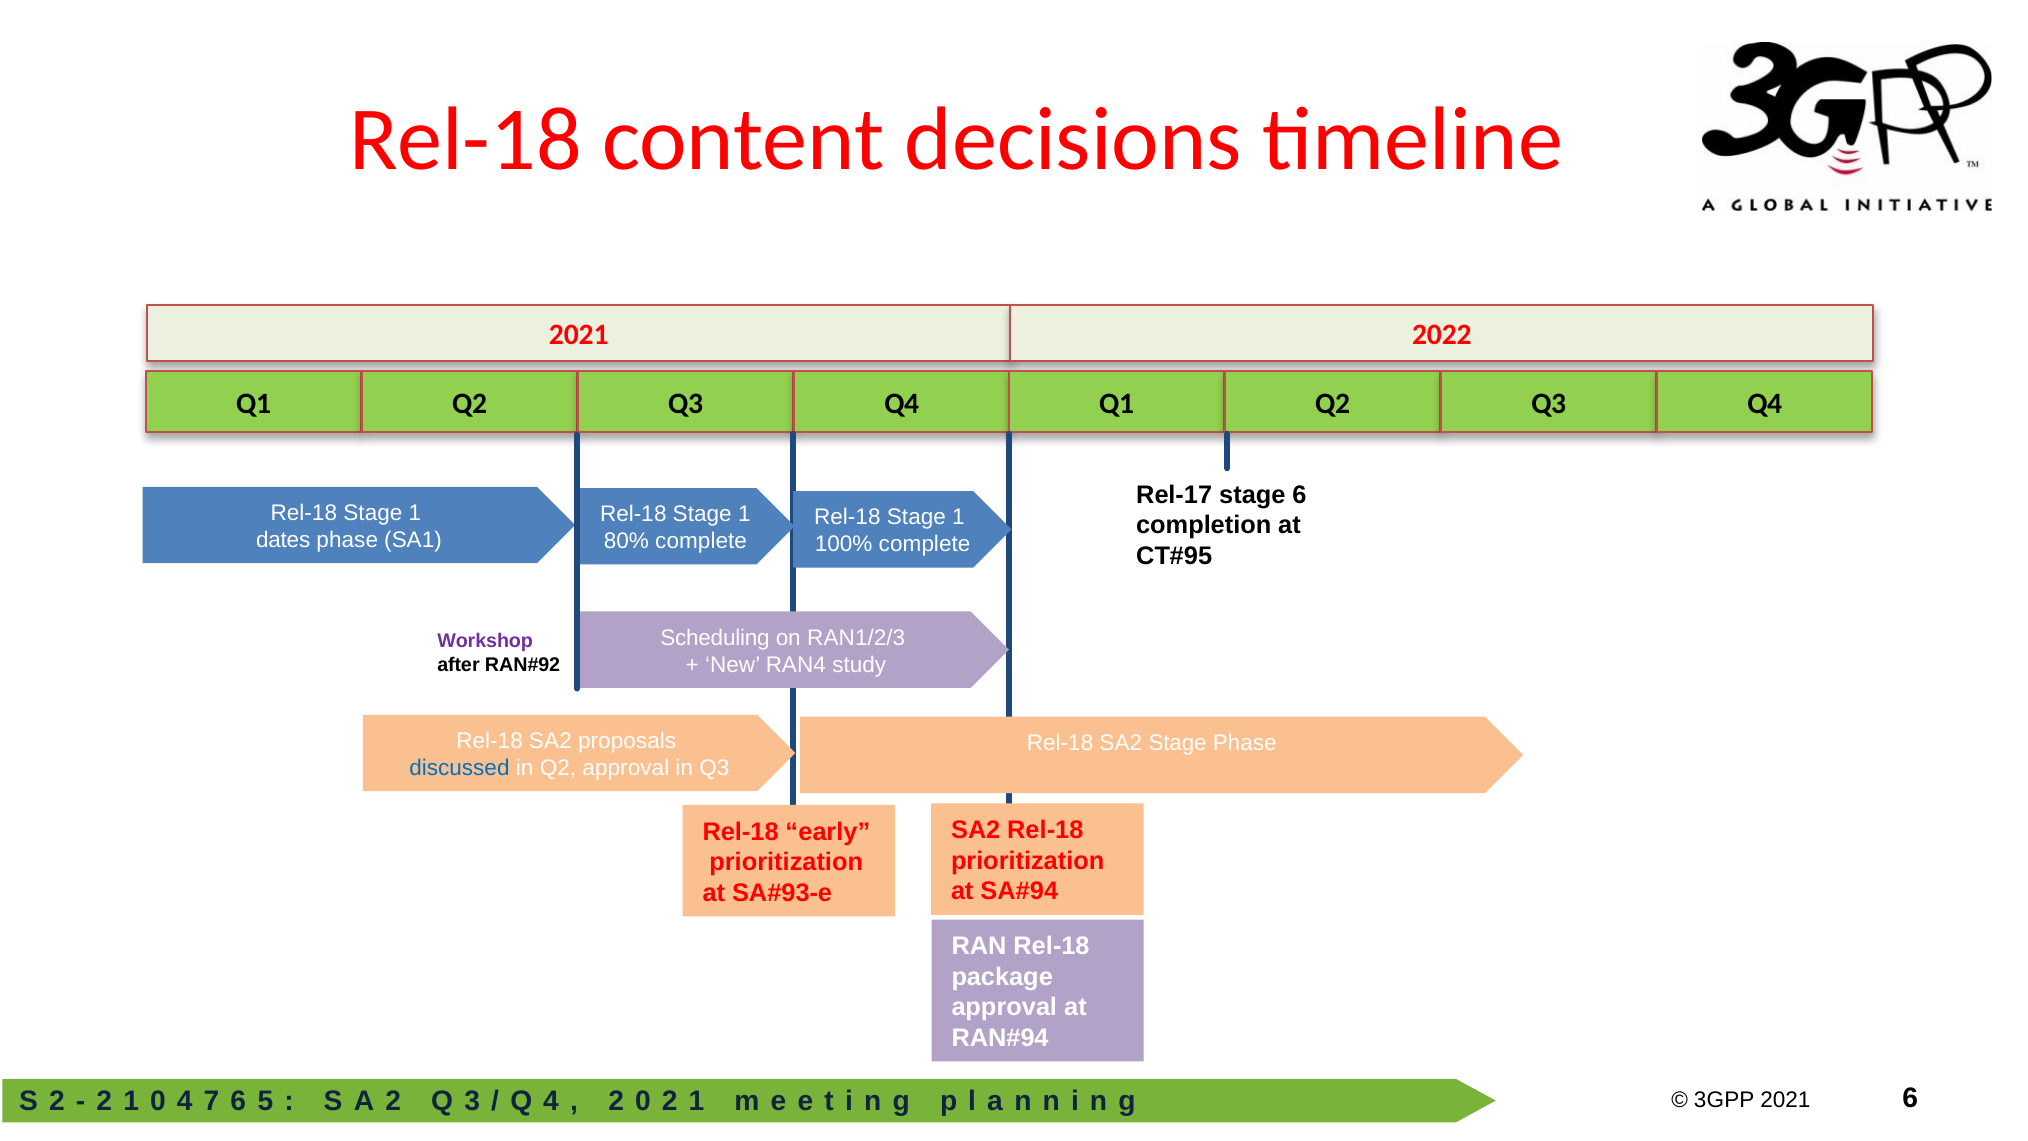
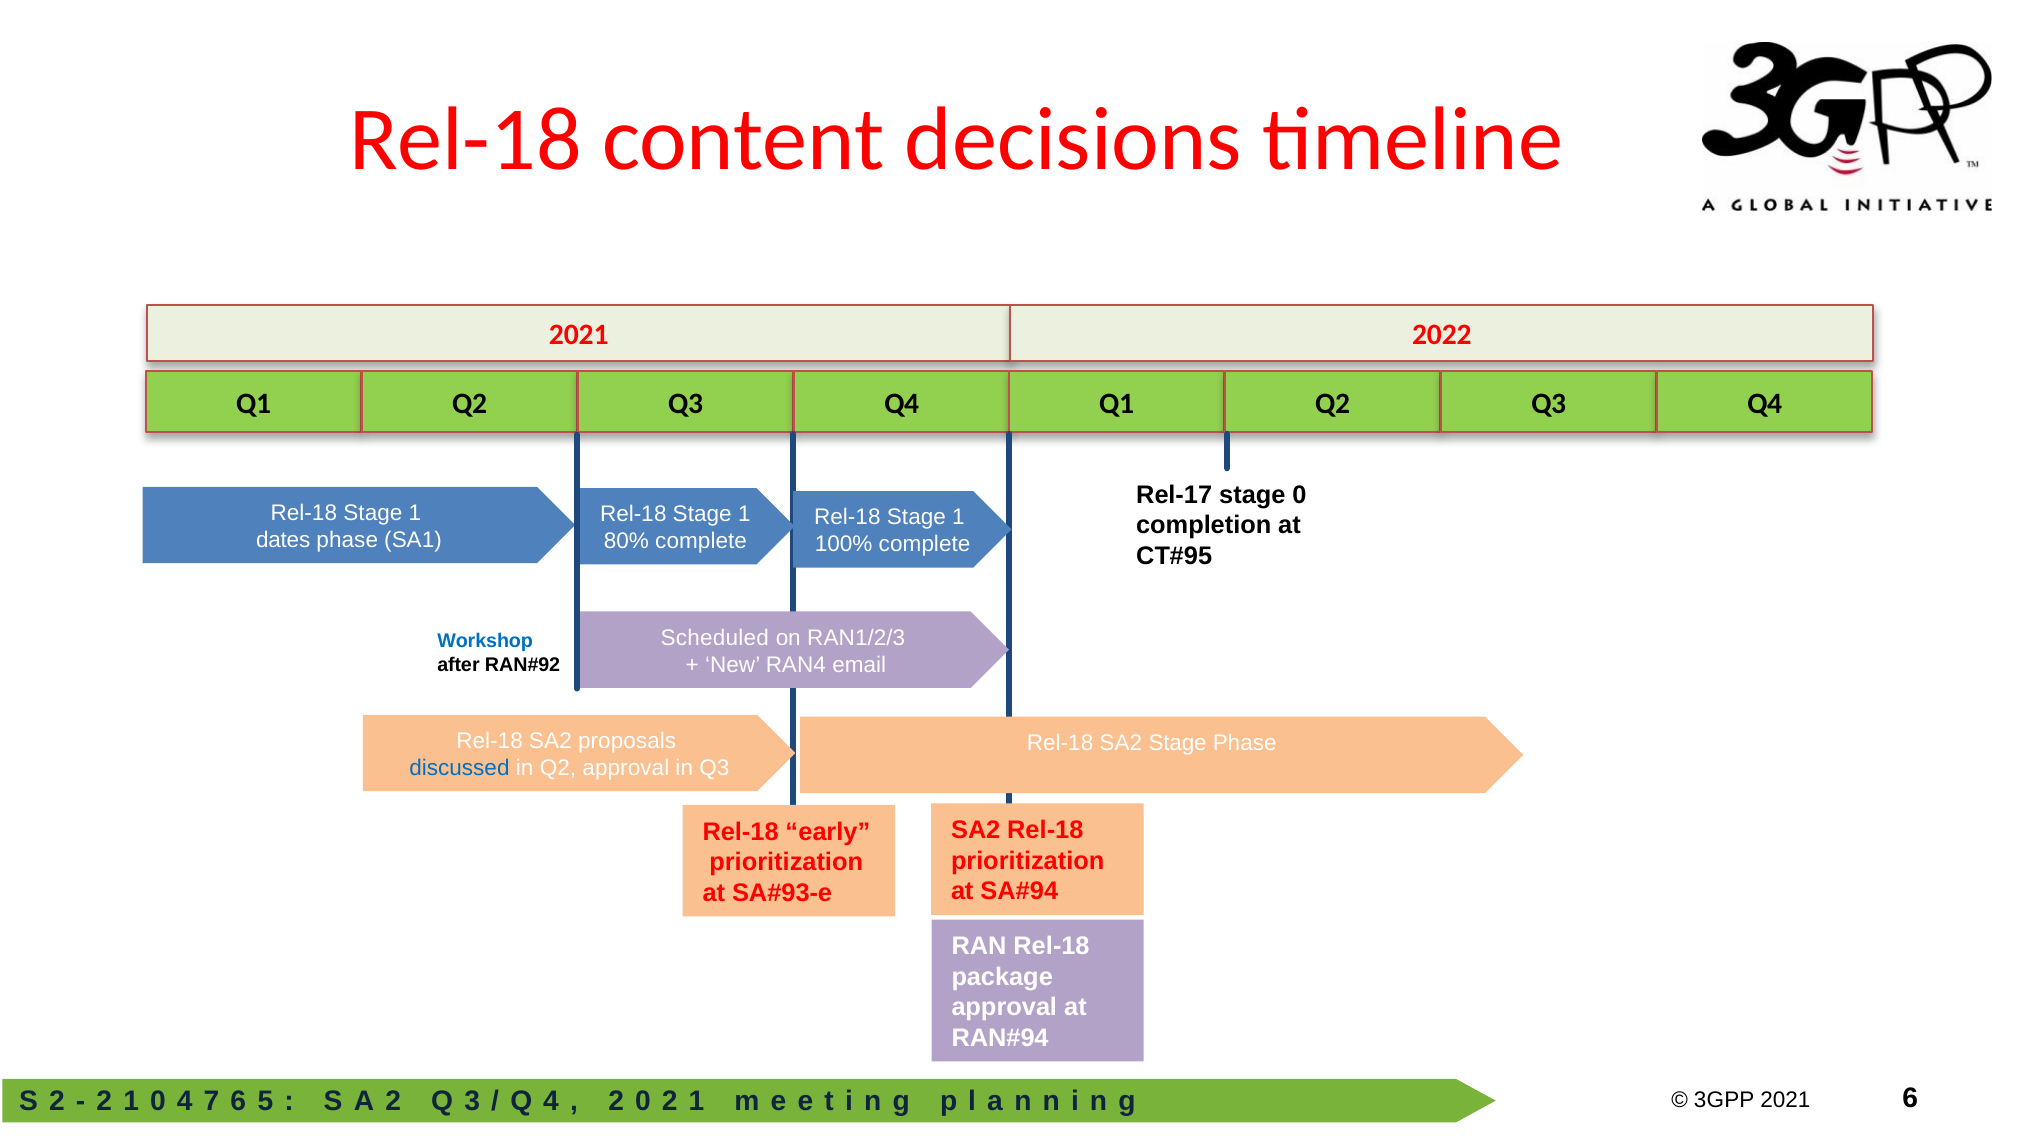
stage 6: 6 -> 0
Scheduling: Scheduling -> Scheduled
Workshop colour: purple -> blue
study: study -> email
